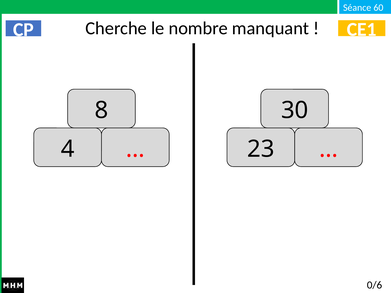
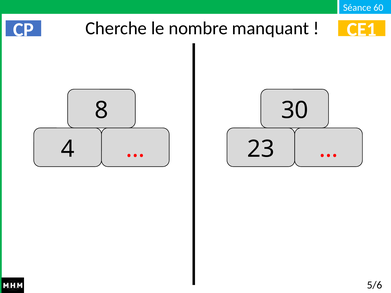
0/6: 0/6 -> 5/6
